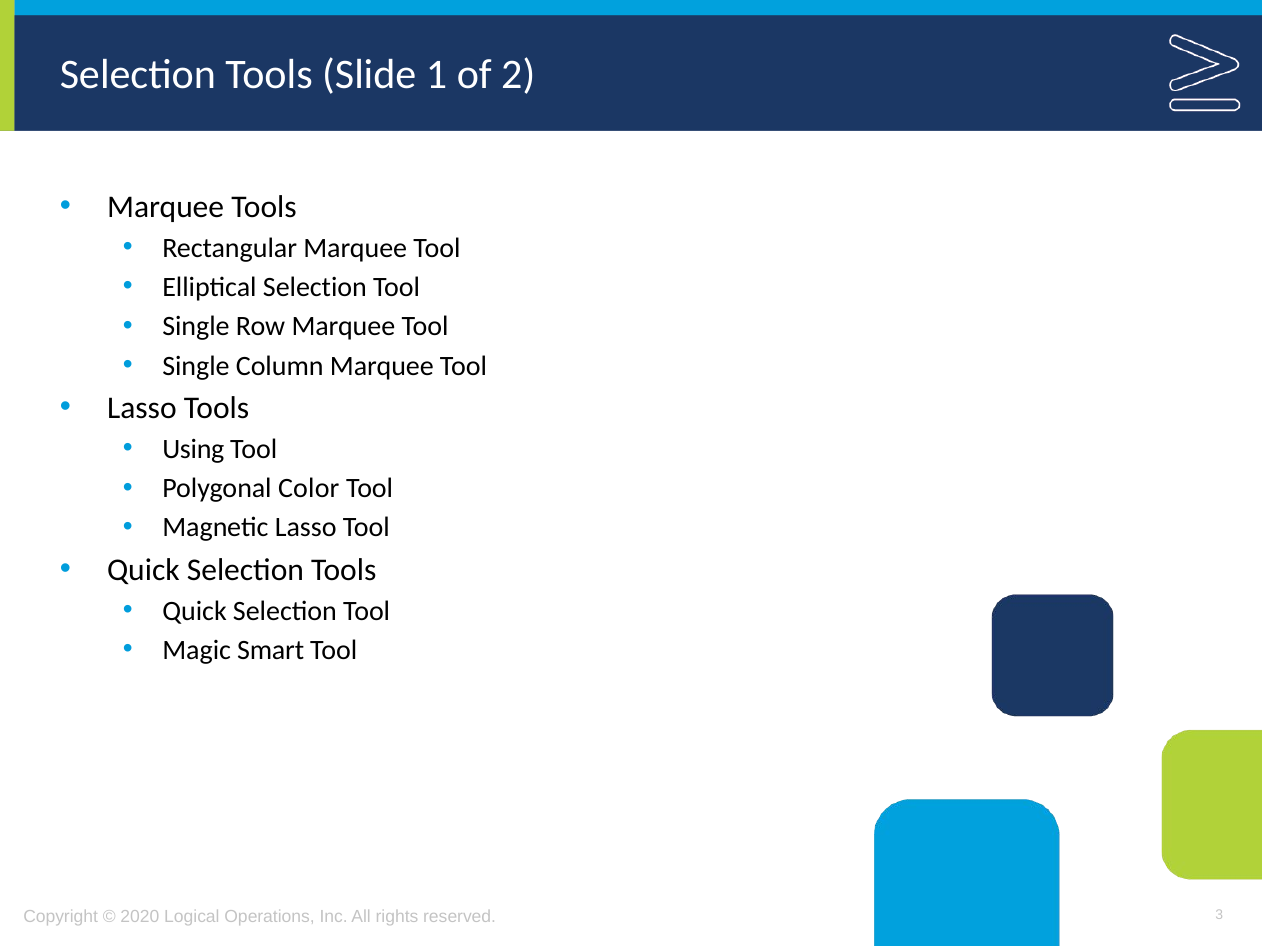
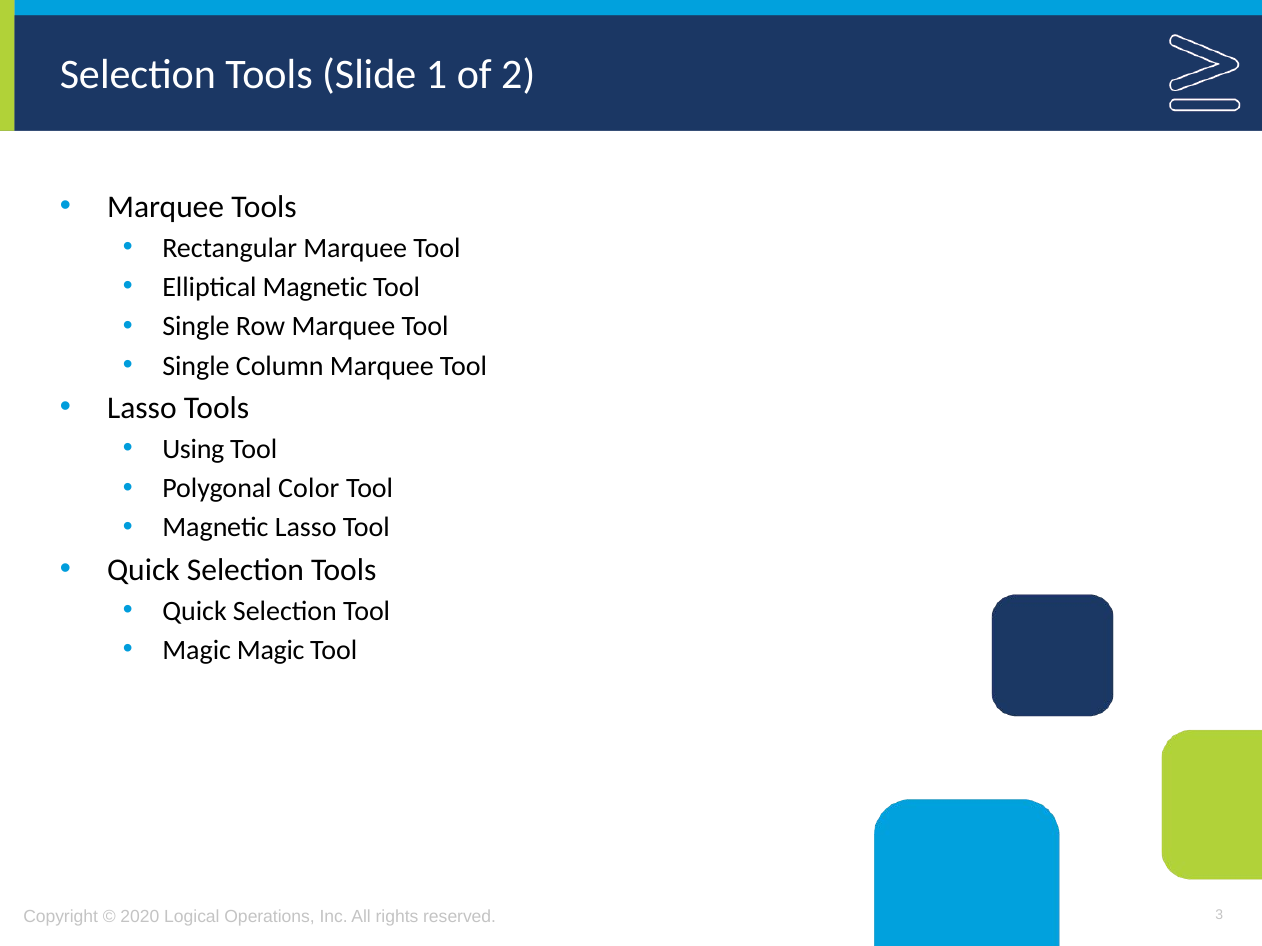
Elliptical Selection: Selection -> Magnetic
Magic Smart: Smart -> Magic
